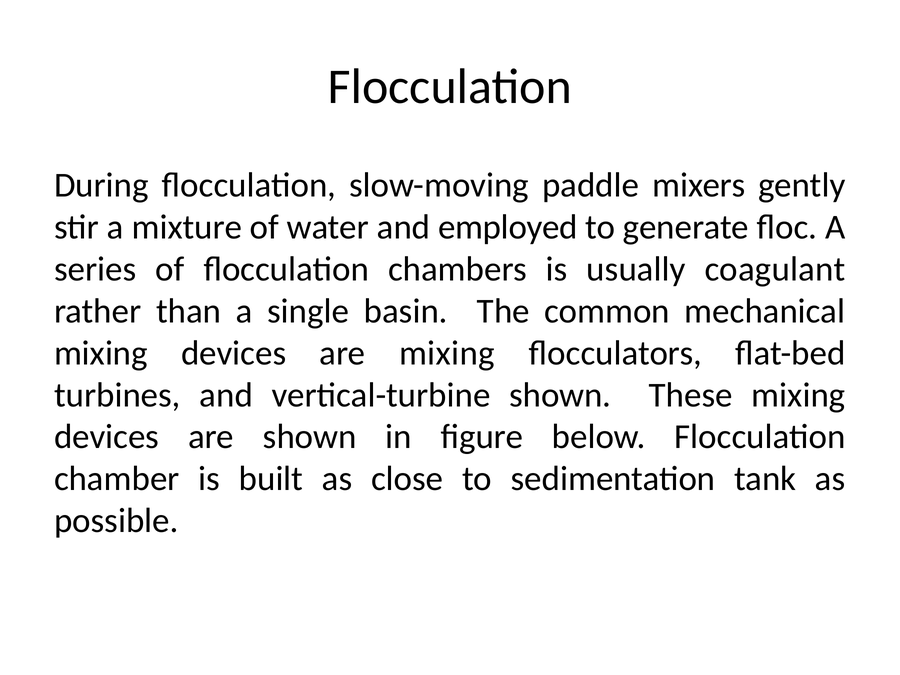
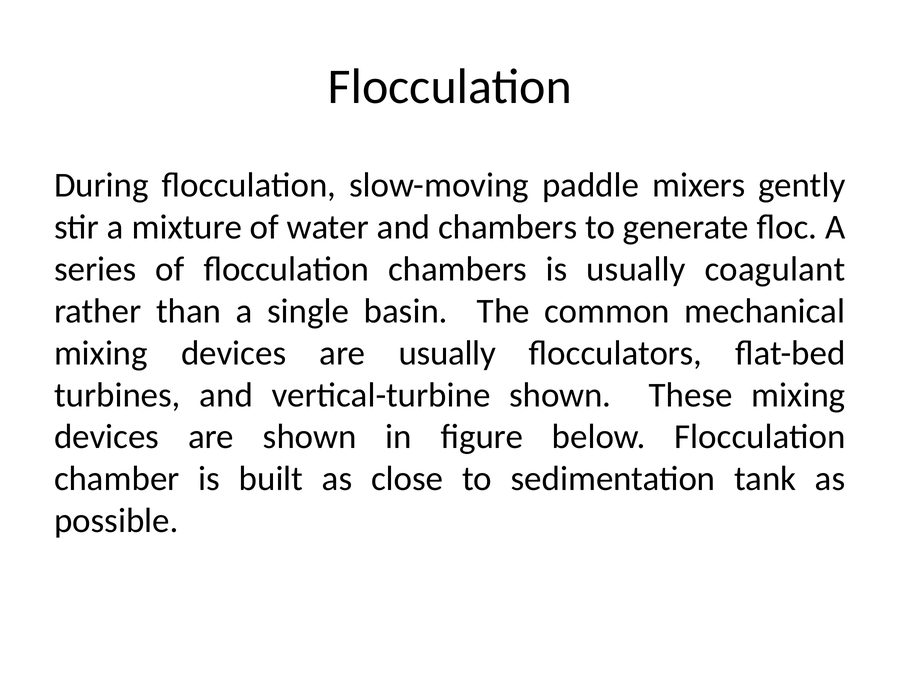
and employed: employed -> chambers
are mixing: mixing -> usually
